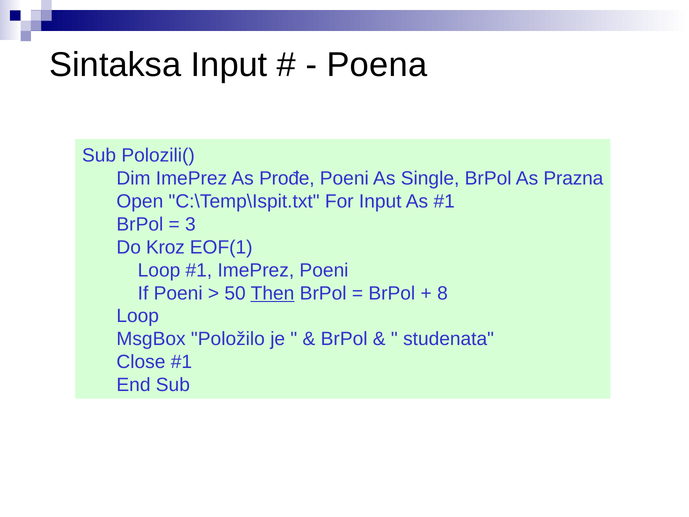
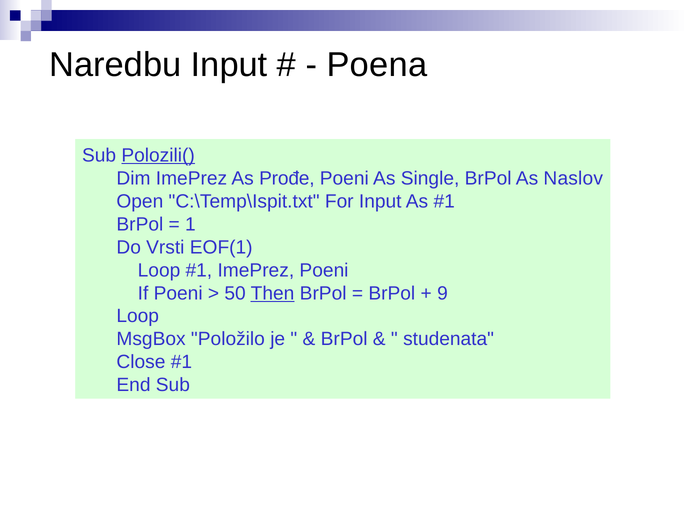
Sintaksa: Sintaksa -> Naredbu
Polozili( underline: none -> present
Prazna: Prazna -> Naslov
3: 3 -> 1
Kroz: Kroz -> Vrsti
8: 8 -> 9
